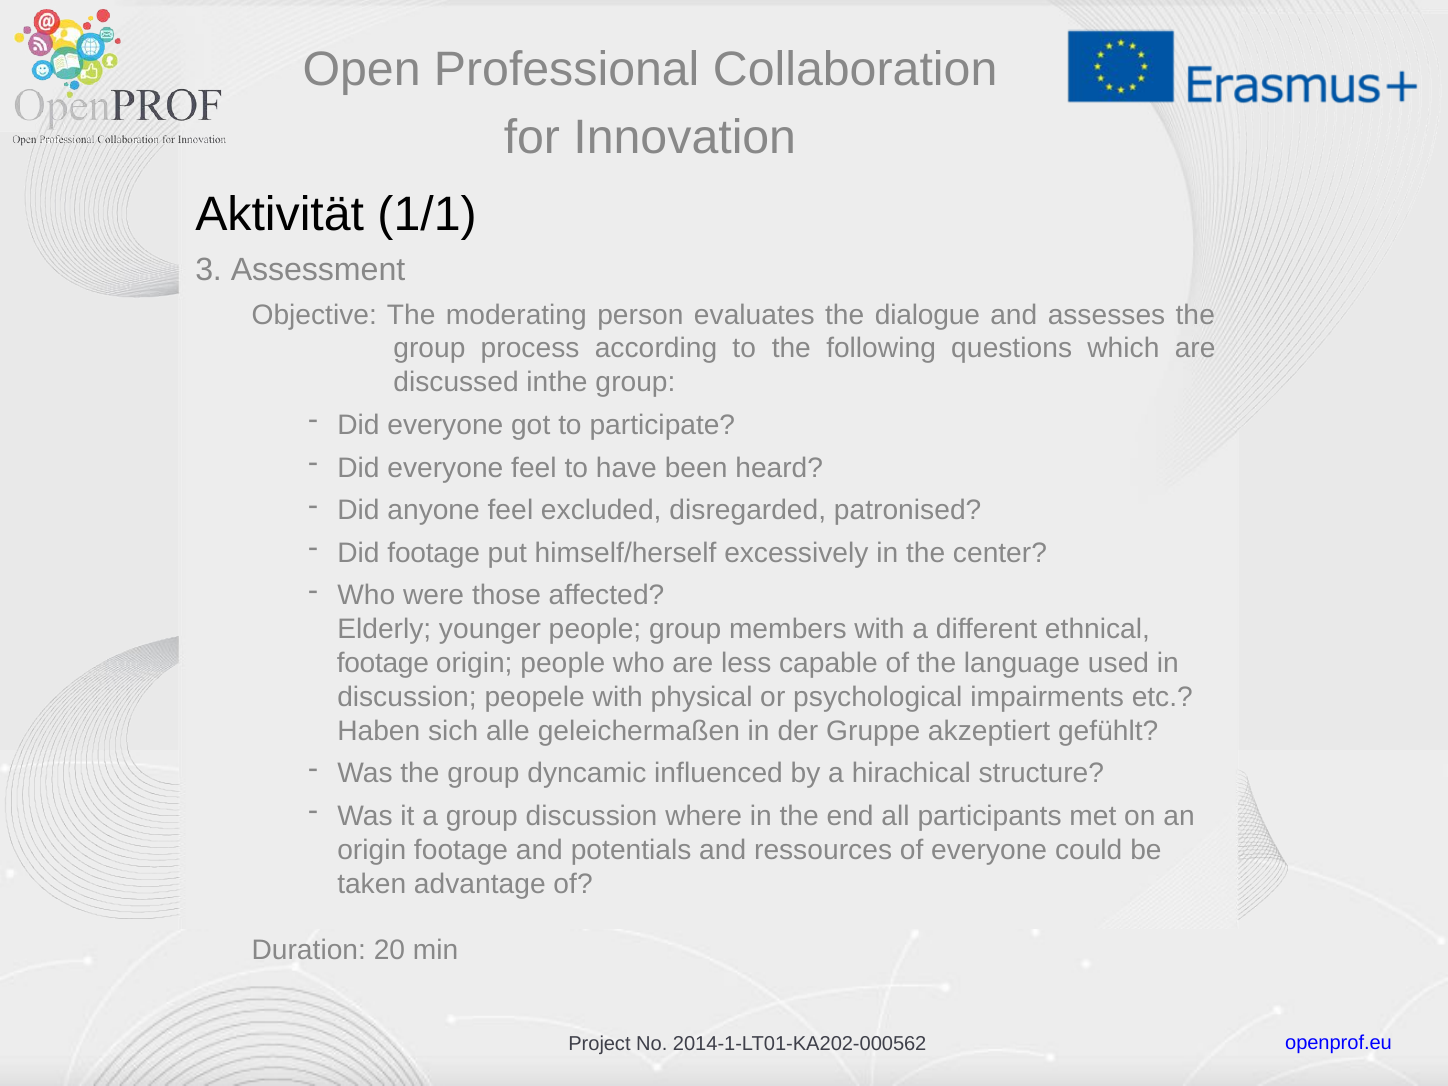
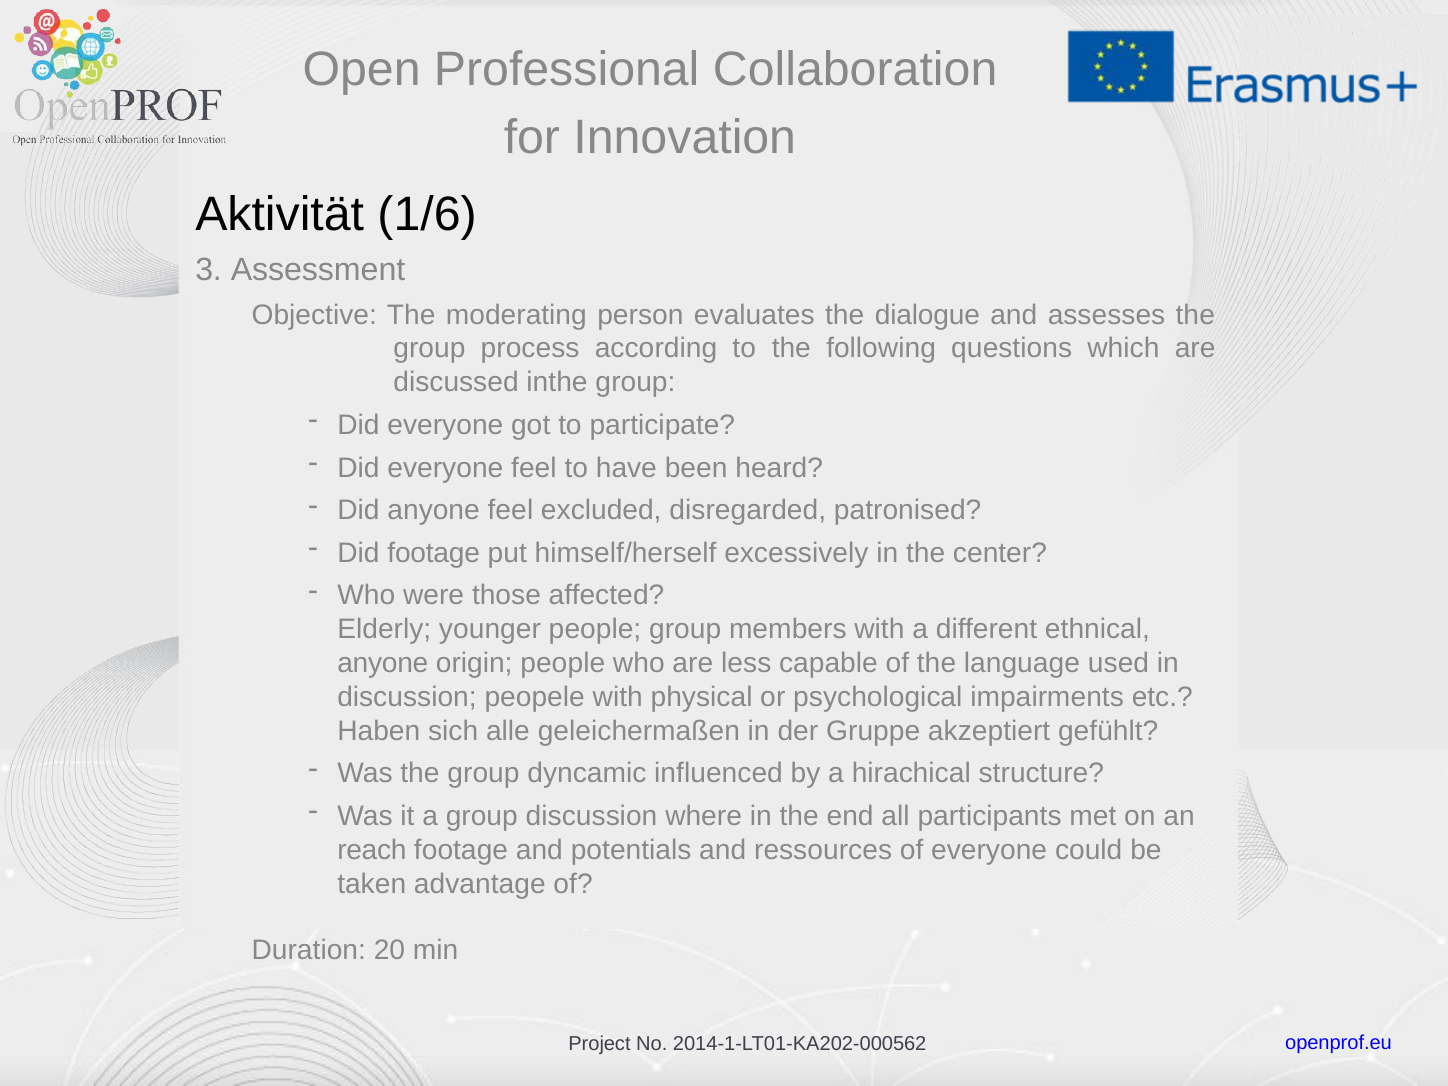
1/1: 1/1 -> 1/6
footage at (383, 663): footage -> anyone
origin at (372, 850): origin -> reach
